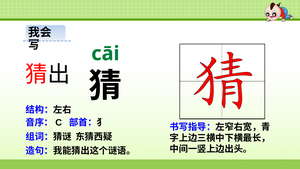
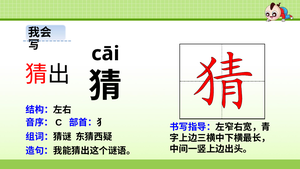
cāi colour: green -> black
